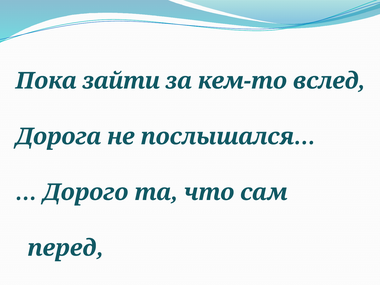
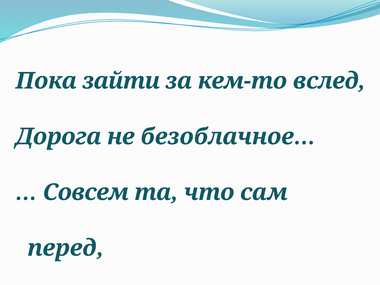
послышался…: послышался… -> безоблачное…
Дорого: Дорого -> Совсем
